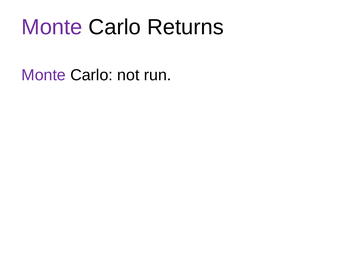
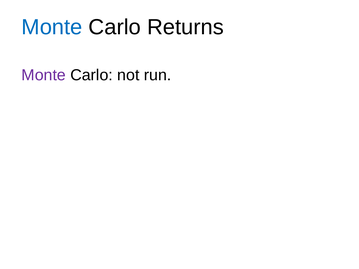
Monte at (52, 27) colour: purple -> blue
